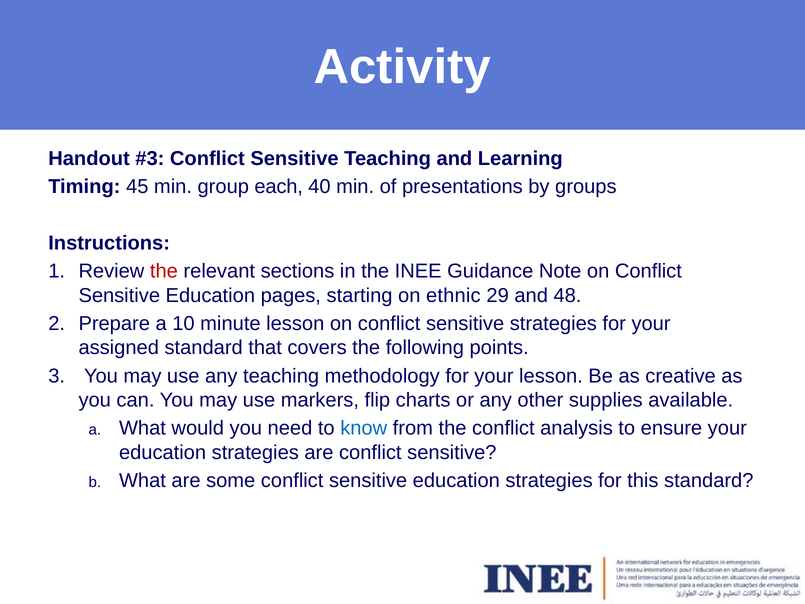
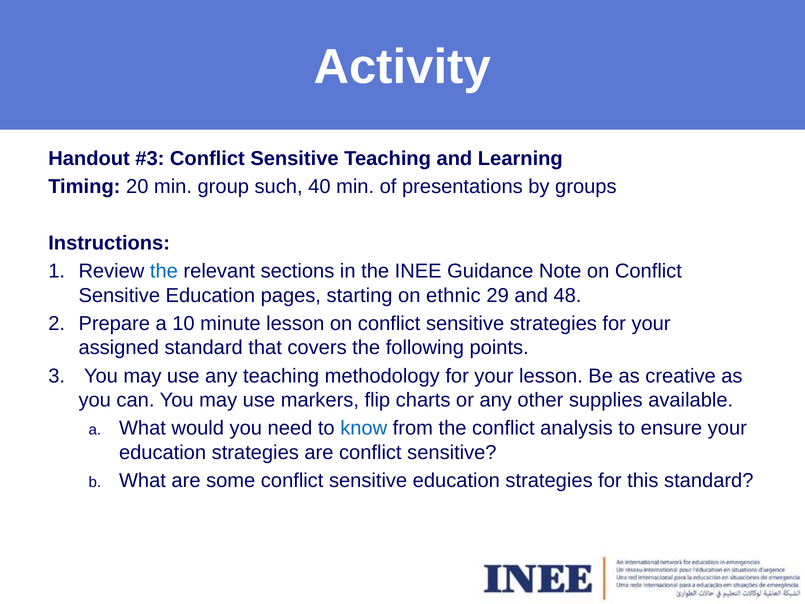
45: 45 -> 20
each: each -> such
the at (164, 271) colour: red -> blue
